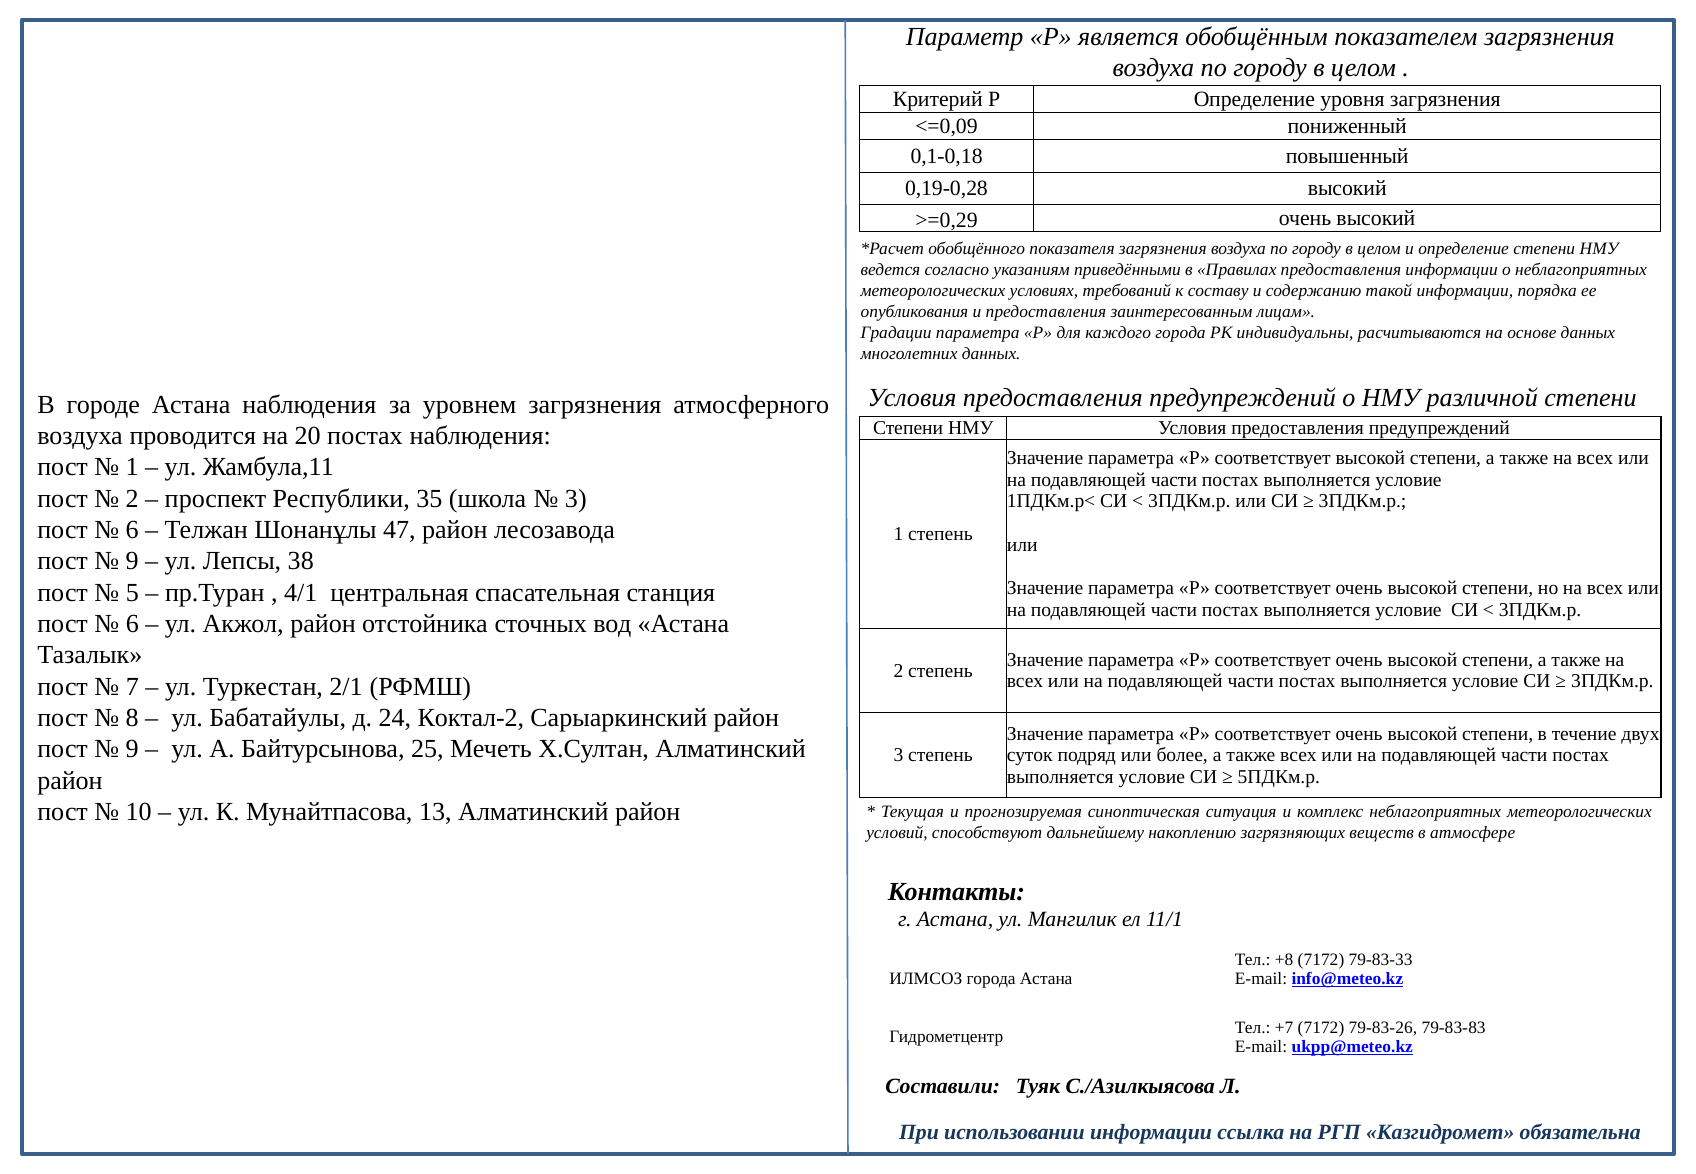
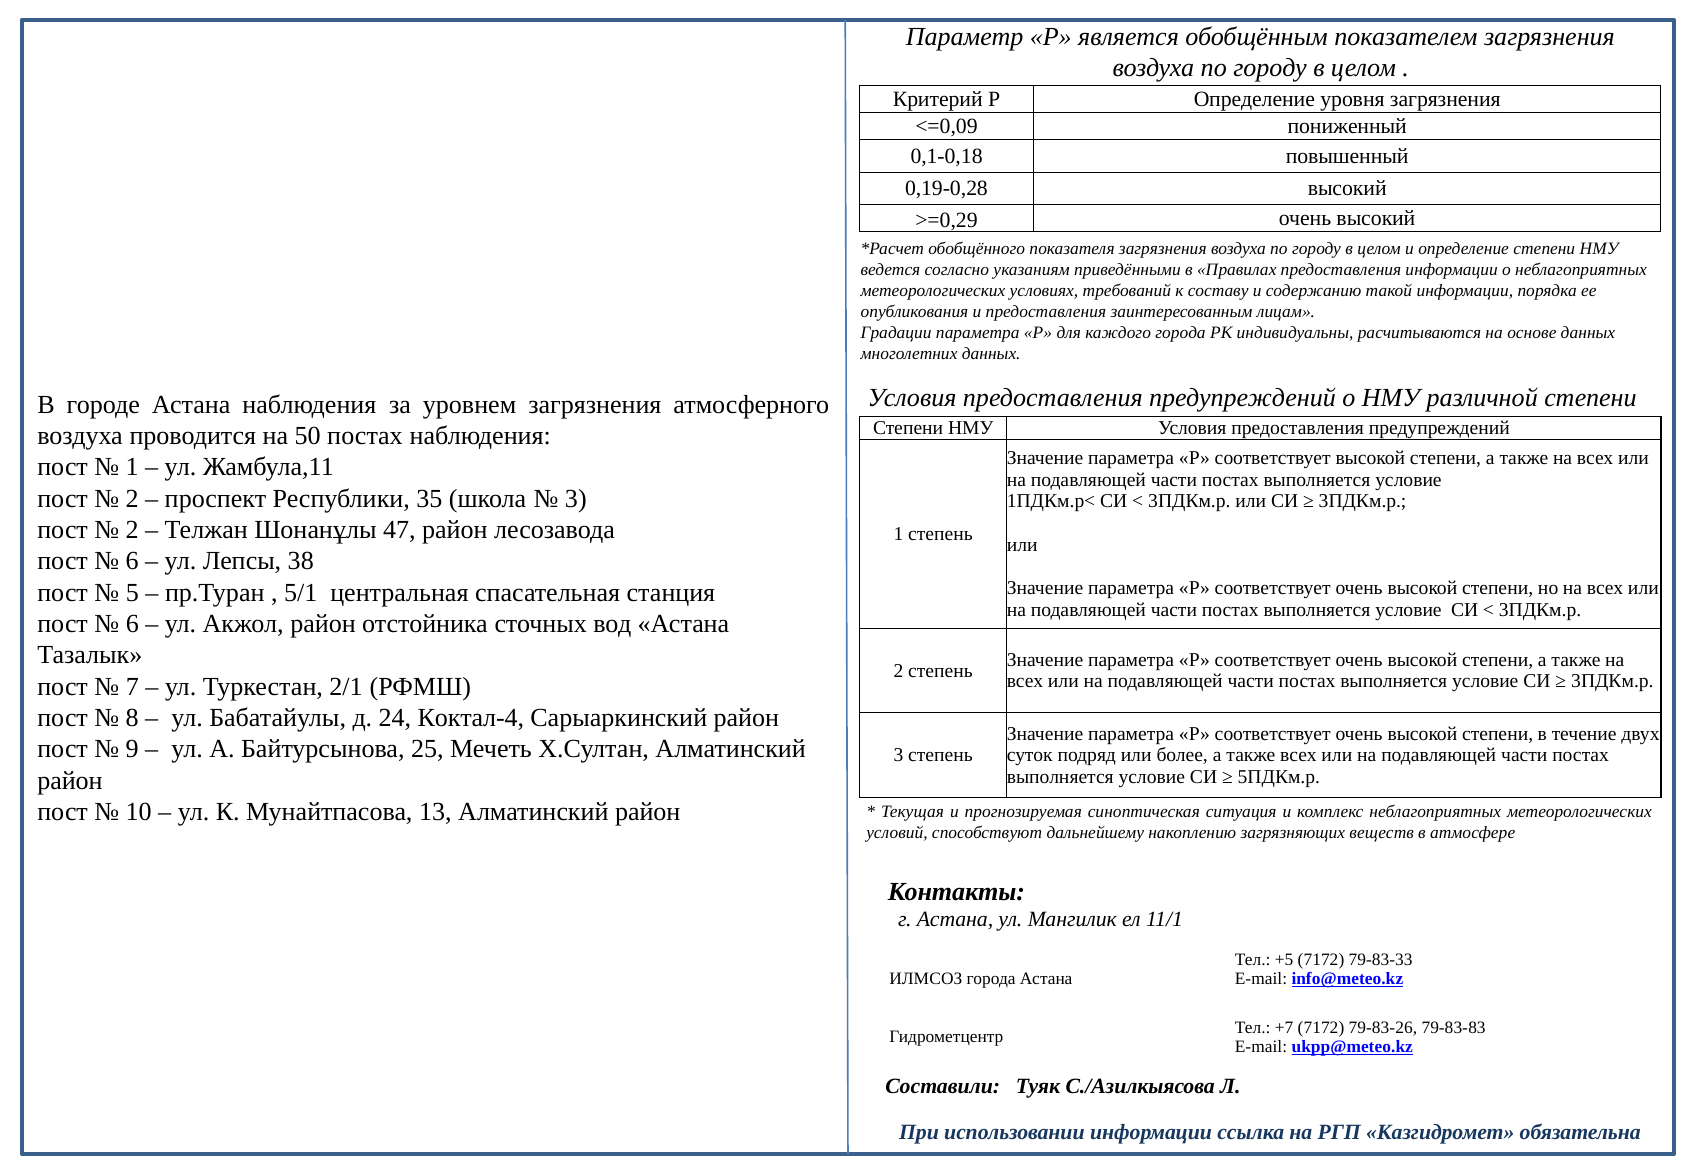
20: 20 -> 50
6 at (132, 530): 6 -> 2
9 at (132, 561): 9 -> 6
4/1: 4/1 -> 5/1
Коктал-2: Коктал-2 -> Коктал-4
+8: +8 -> +5
